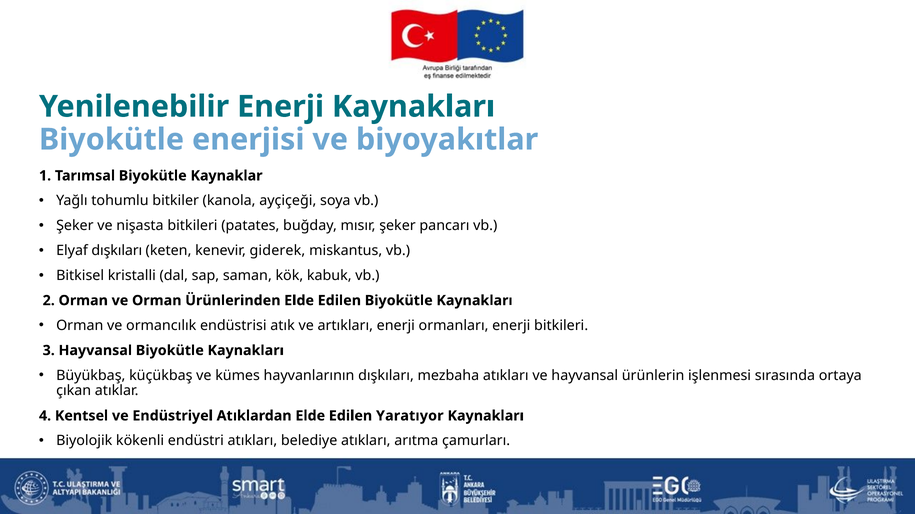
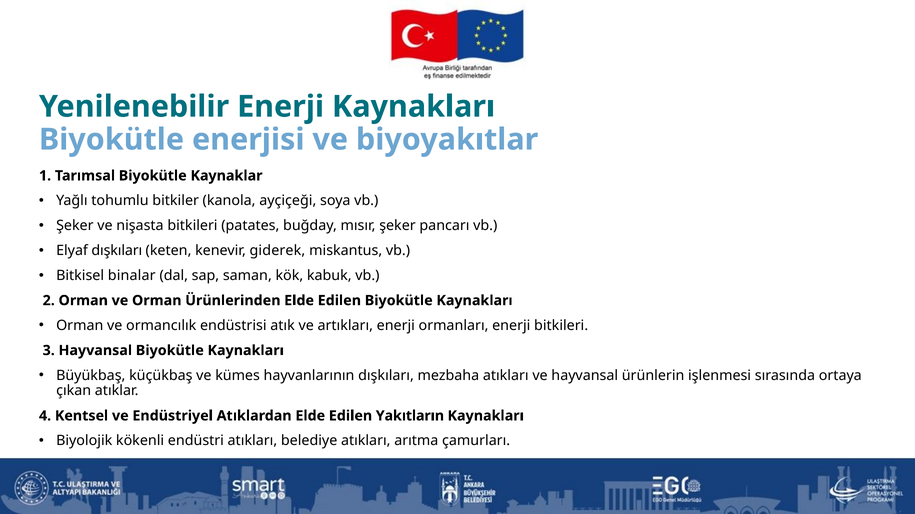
kristalli: kristalli -> binalar
Yaratıyor: Yaratıyor -> Yakıtların
